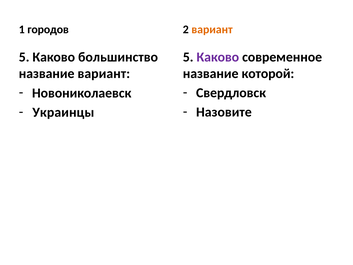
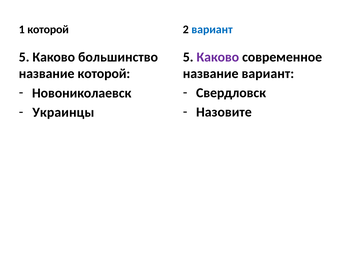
1 городов: городов -> которой
вариант at (212, 30) colour: orange -> blue
название которой: которой -> вариант
название вариант: вариант -> которой
